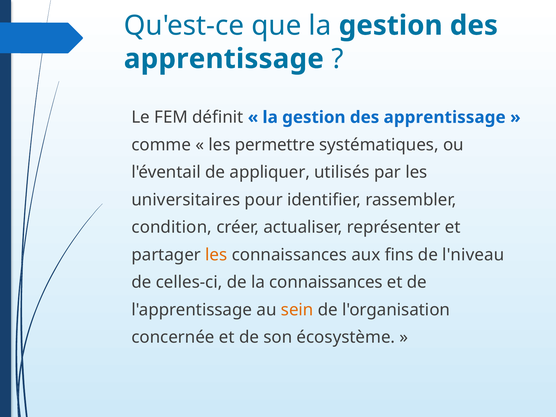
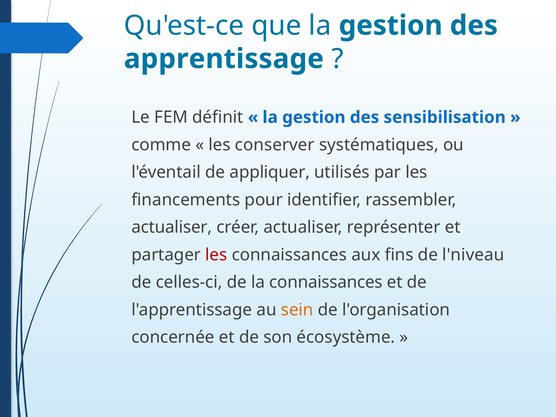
apprentissage at (445, 117): apprentissage -> sensibilisation
permettre: permettre -> conserver
universitaires: universitaires -> financements
condition at (172, 227): condition -> actualiser
les at (216, 255) colour: orange -> red
